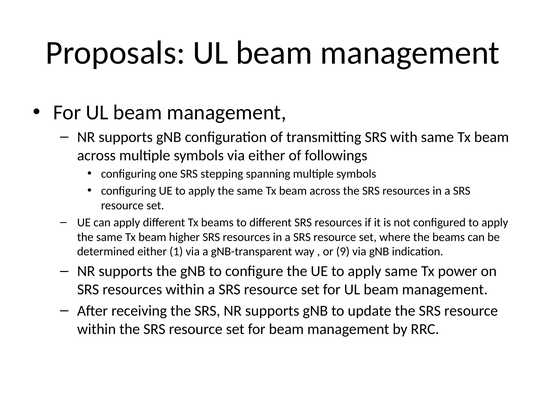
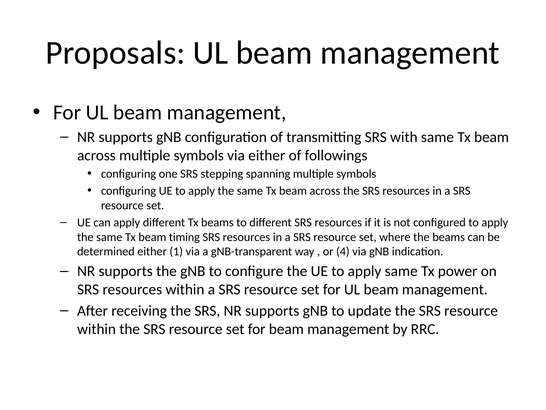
higher: higher -> timing
9: 9 -> 4
